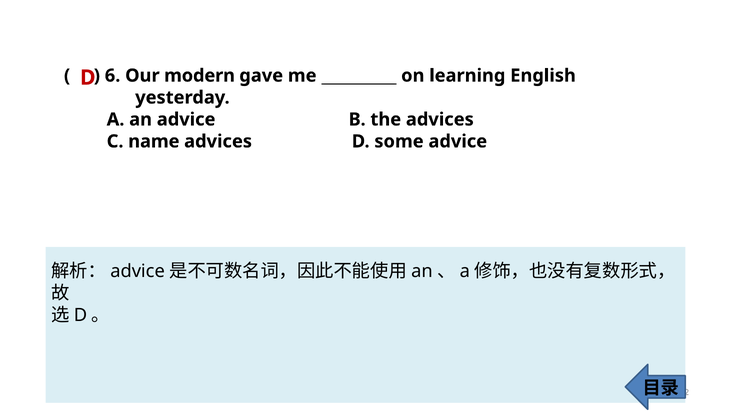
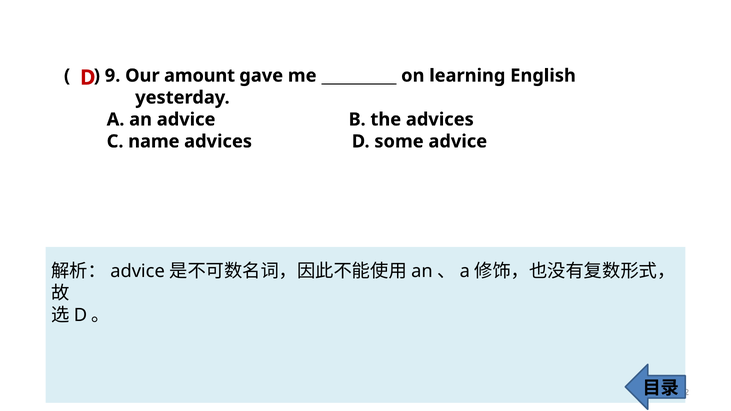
6: 6 -> 9
modern: modern -> amount
